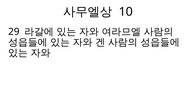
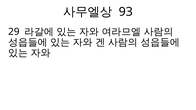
10: 10 -> 93
